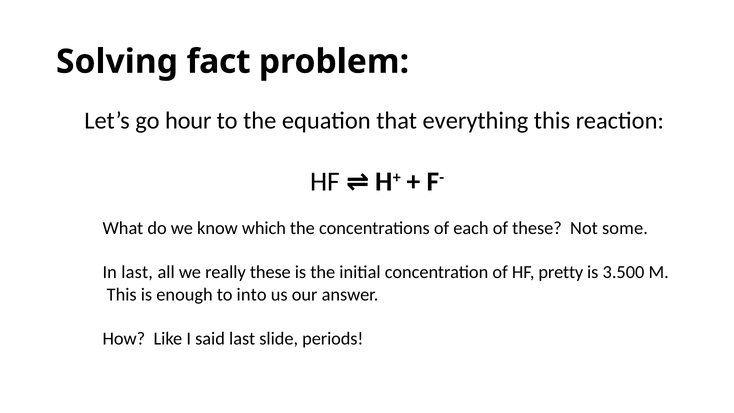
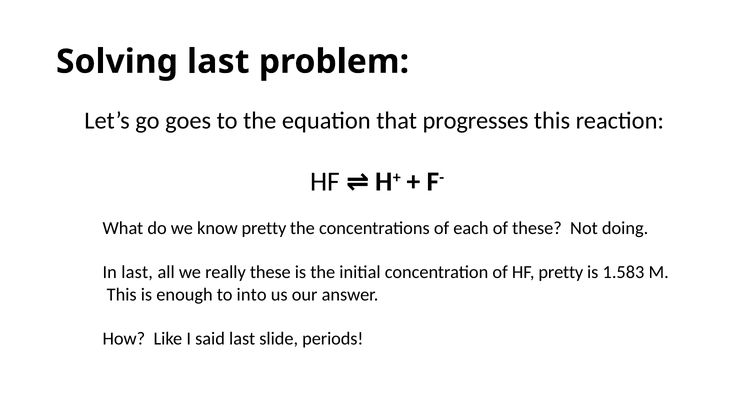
Solving fact: fact -> last
hour: hour -> goes
everything: everything -> progresses
know which: which -> pretty
some: some -> doing
3.500: 3.500 -> 1.583
